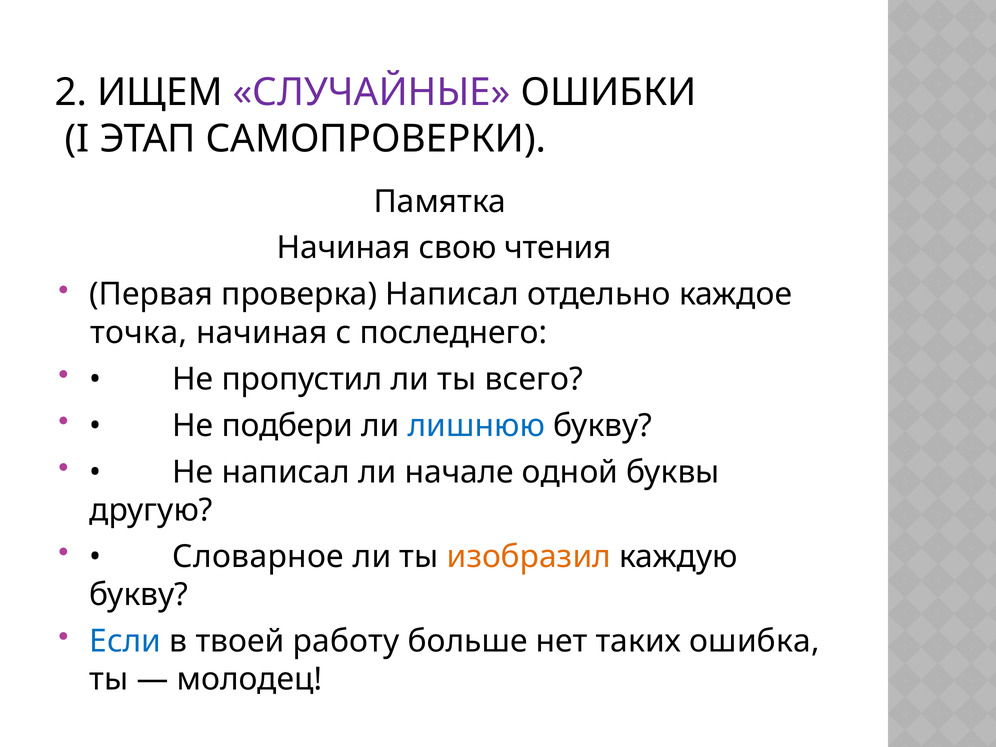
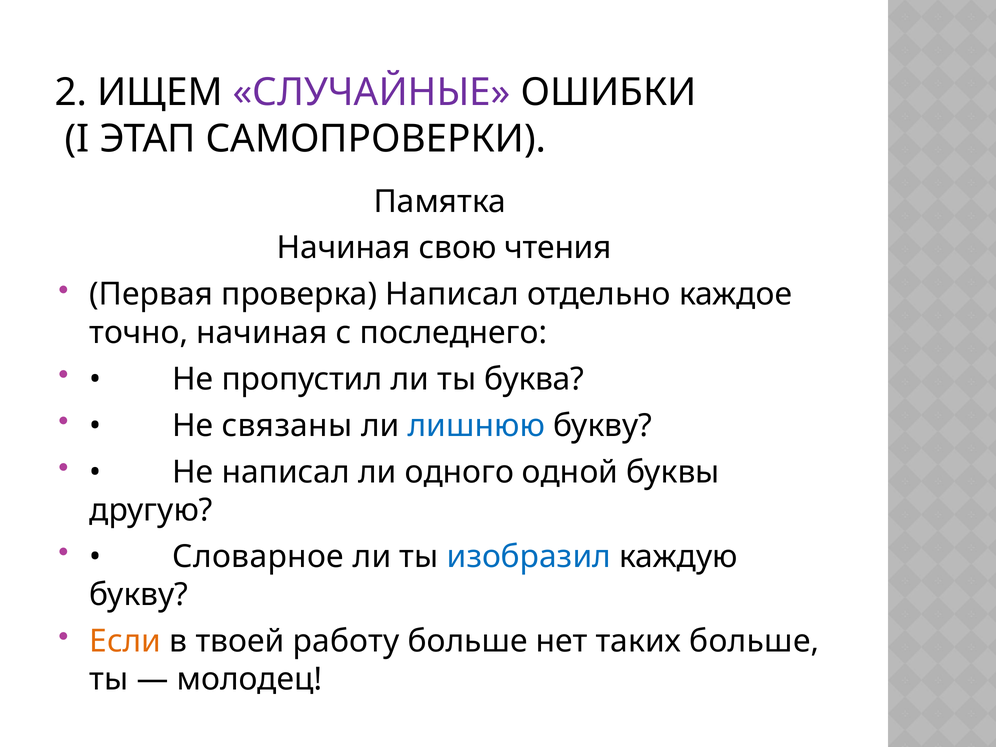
точка: точка -> точно
всего: всего -> буква
подбери: подбери -> связаны
начале: начале -> одного
изобразил colour: orange -> blue
Если colour: blue -> orange
таких ошибка: ошибка -> больше
